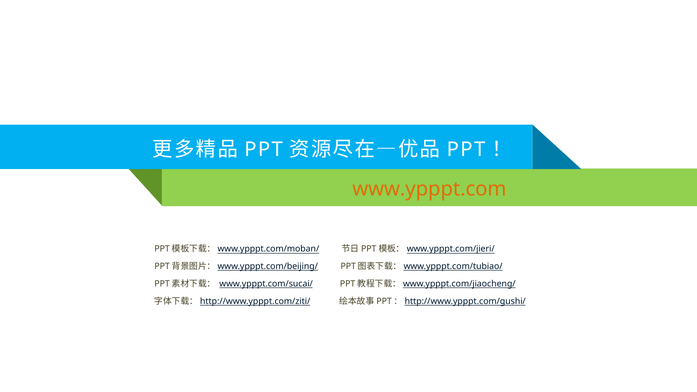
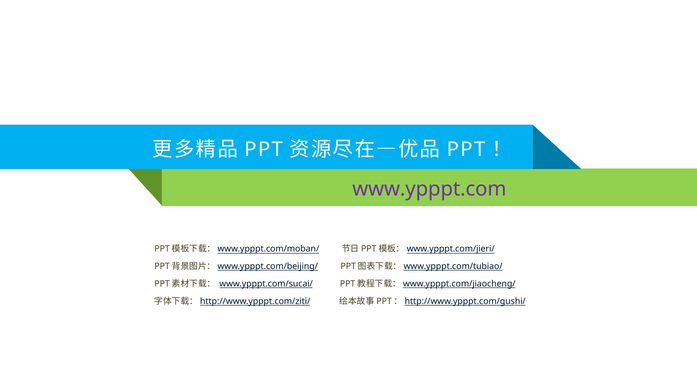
www.ypppt.com colour: orange -> purple
